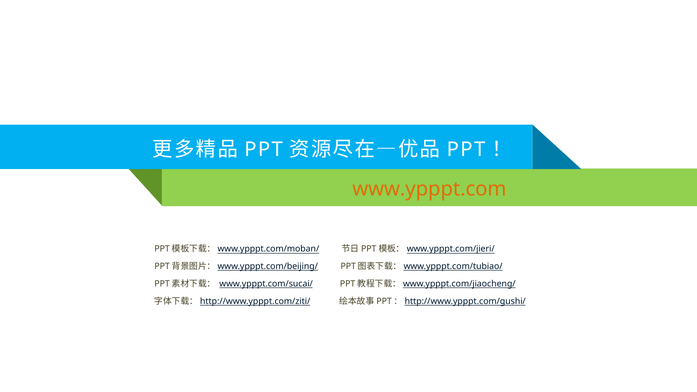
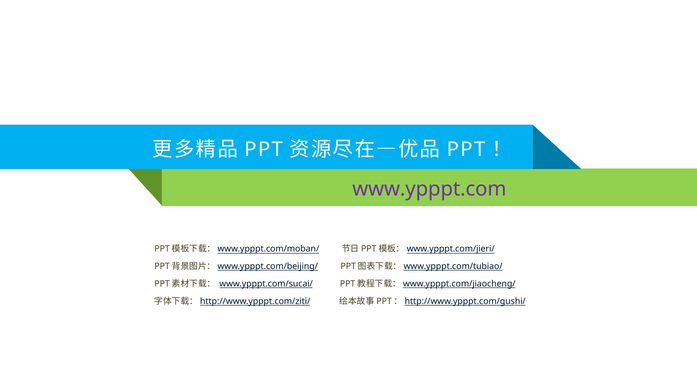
www.ypppt.com colour: orange -> purple
